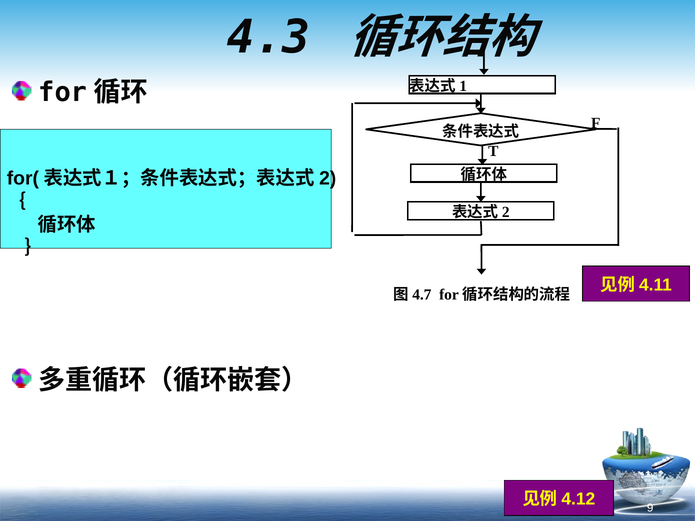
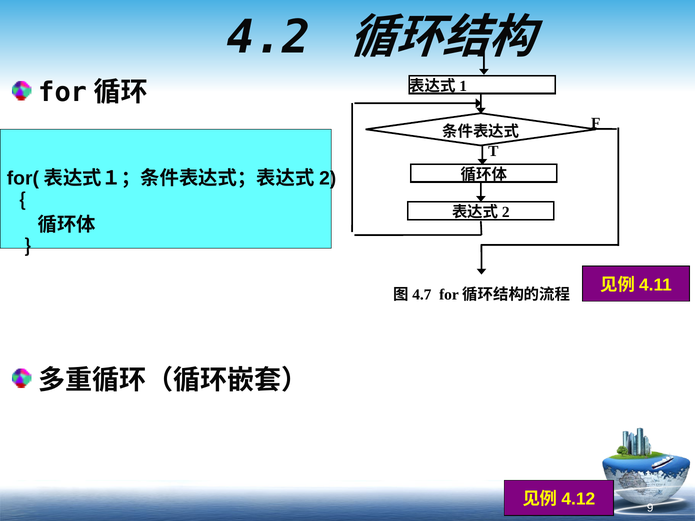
4.3: 4.3 -> 4.2
